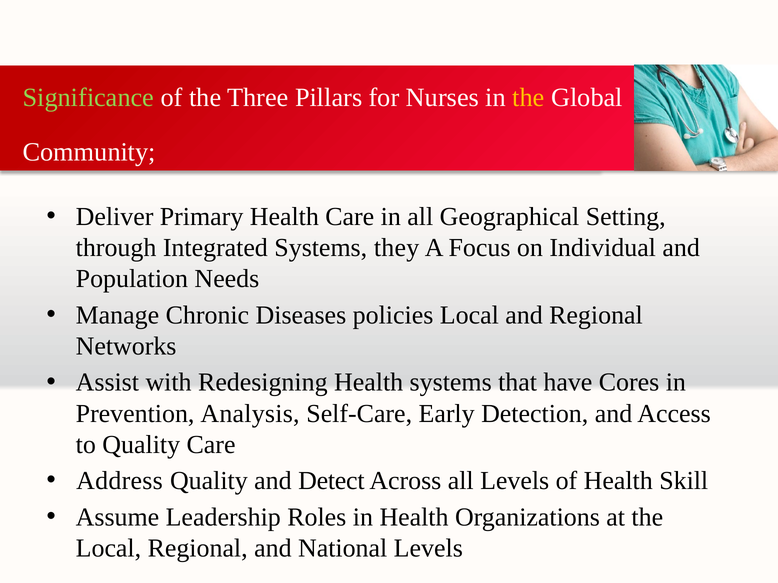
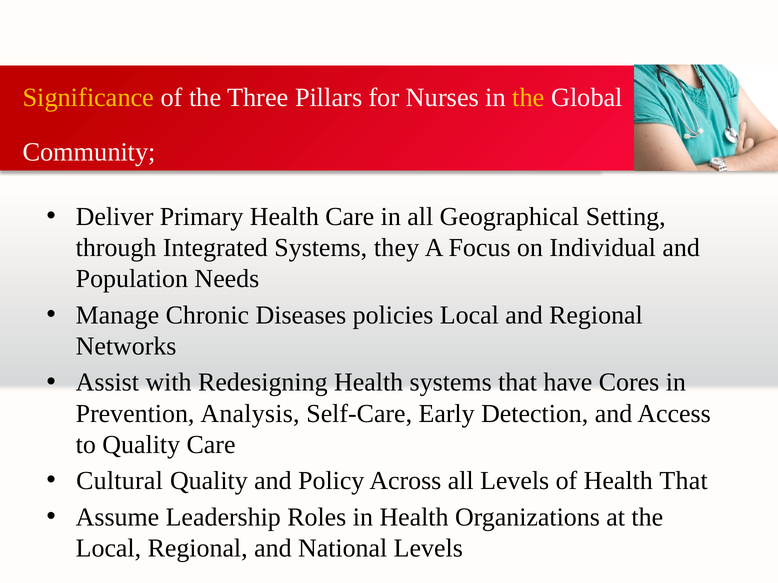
Significance colour: light green -> yellow
Address: Address -> Cultural
Detect: Detect -> Policy
Health Skill: Skill -> That
